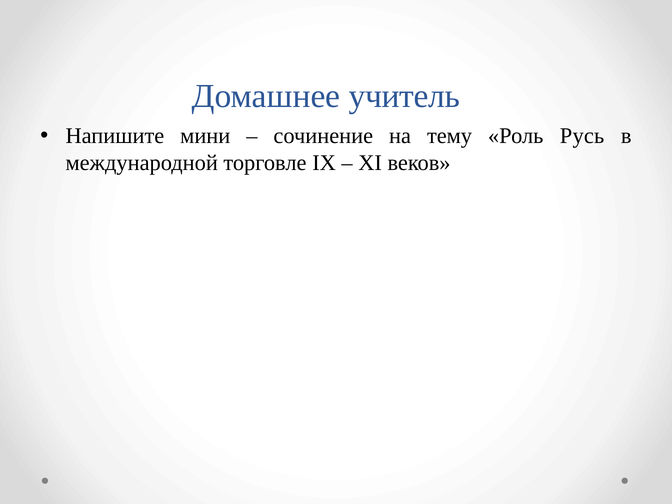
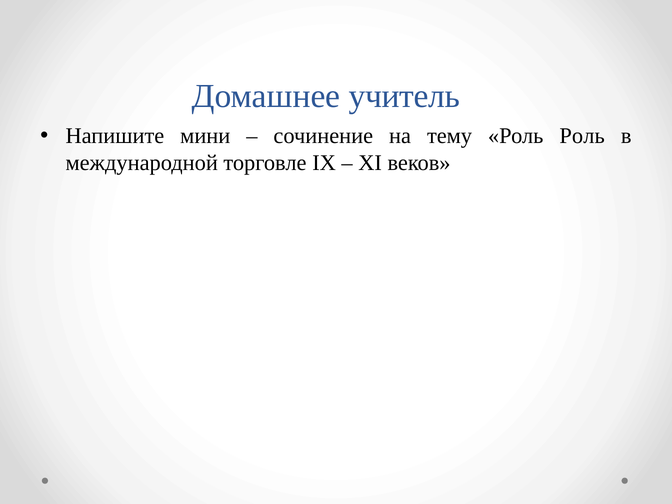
Роль Русь: Русь -> Роль
